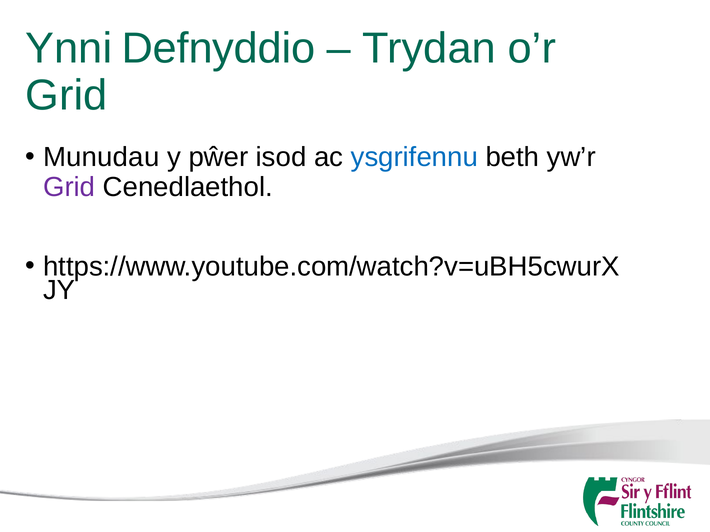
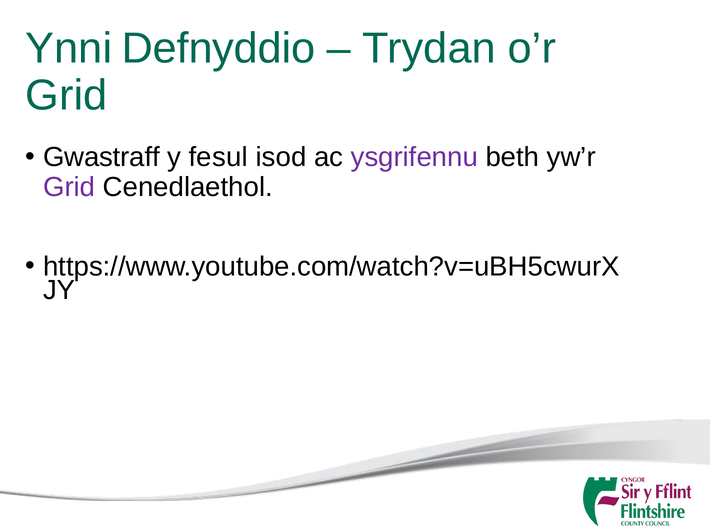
Munudau: Munudau -> Gwastraff
pŵer: pŵer -> fesul
ysgrifennu colour: blue -> purple
